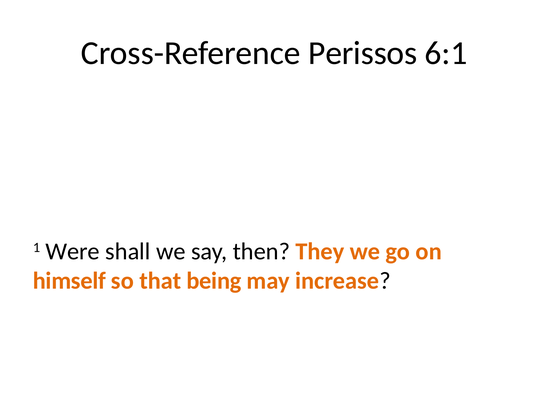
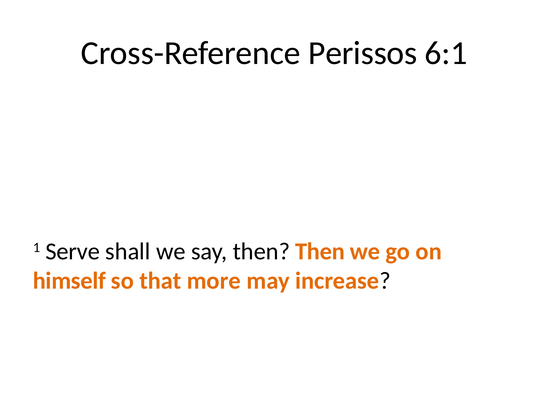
Were: Were -> Serve
then They: They -> Then
being: being -> more
